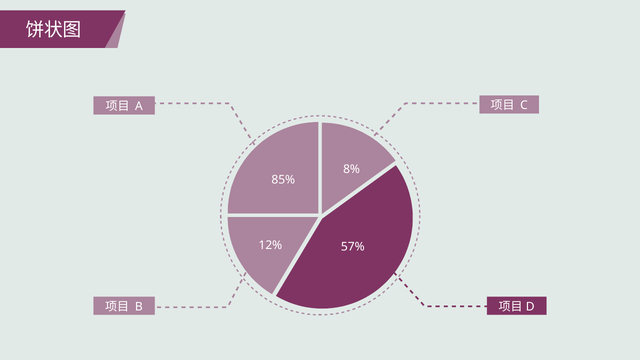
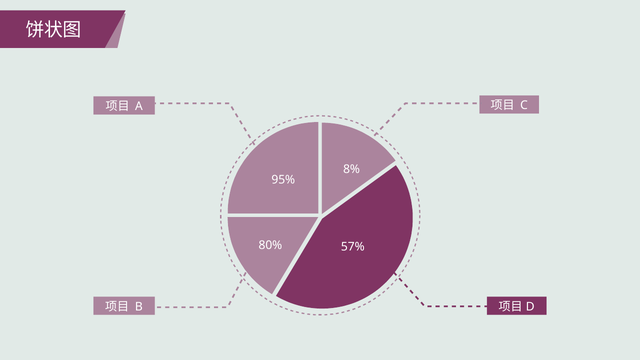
85%: 85% -> 95%
12%: 12% -> 80%
